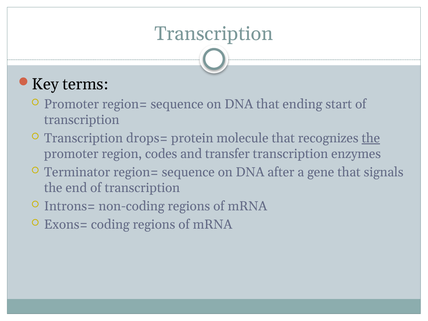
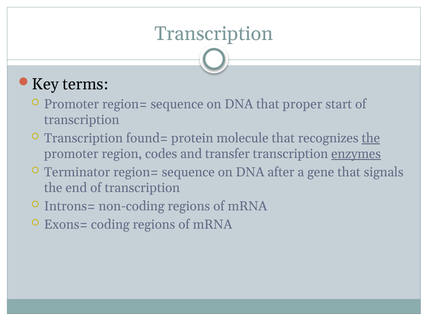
ending: ending -> proper
drops=: drops= -> found=
enzymes underline: none -> present
